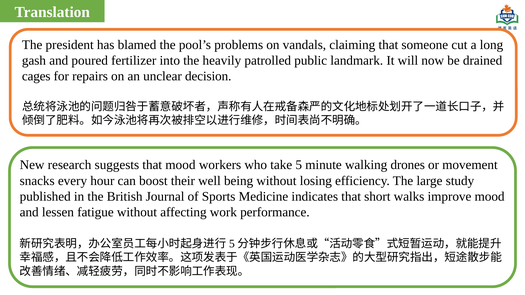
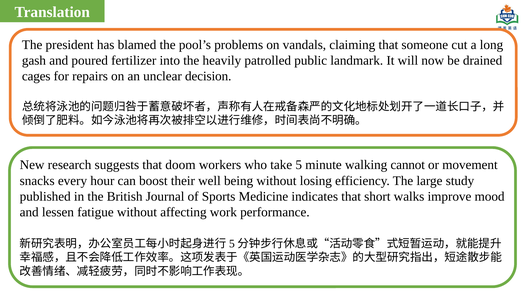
that mood: mood -> doom
drones: drones -> cannot
